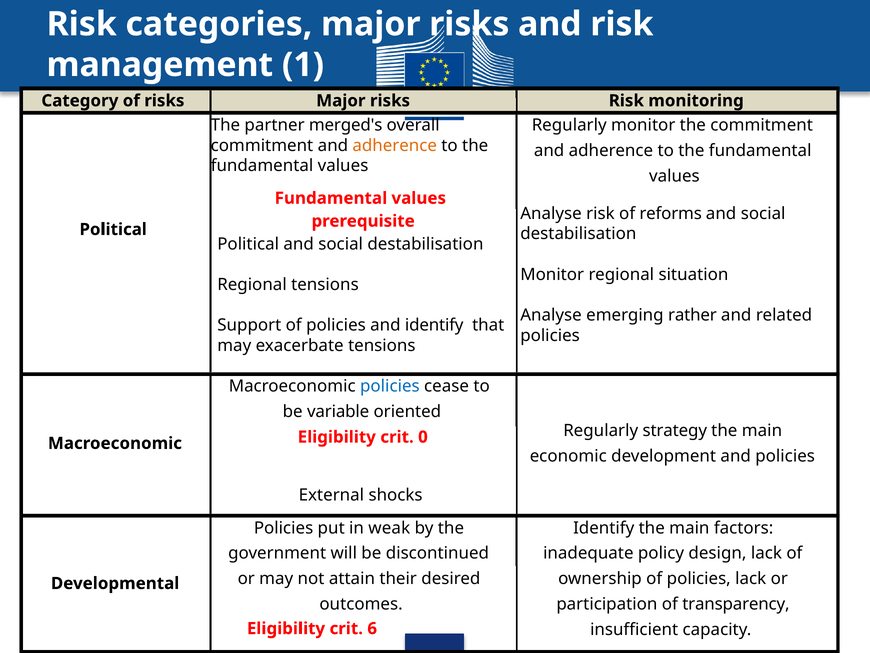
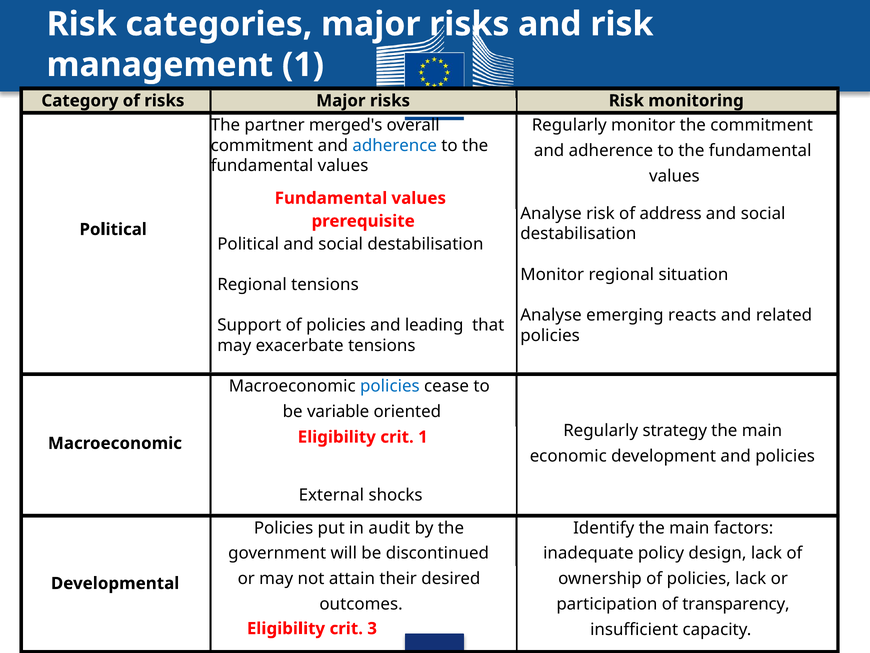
adherence at (395, 145) colour: orange -> blue
reforms: reforms -> address
rather: rather -> reacts
and identify: identify -> leading
crit 0: 0 -> 1
weak: weak -> audit
6: 6 -> 3
